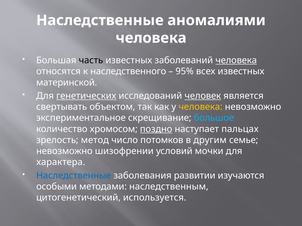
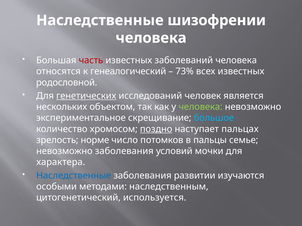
аномалиями: аномалиями -> шизофрении
часть colour: black -> red
человека at (236, 61) underline: present -> none
наследственного: наследственного -> генеалогический
95%: 95% -> 73%
материнской: материнской -> родословной
человек underline: present -> none
свертывать: свертывать -> нескольких
человека at (201, 107) colour: yellow -> light green
метод: метод -> норме
другим: другим -> пальцы
невозможно шизофрении: шизофрении -> заболевания
